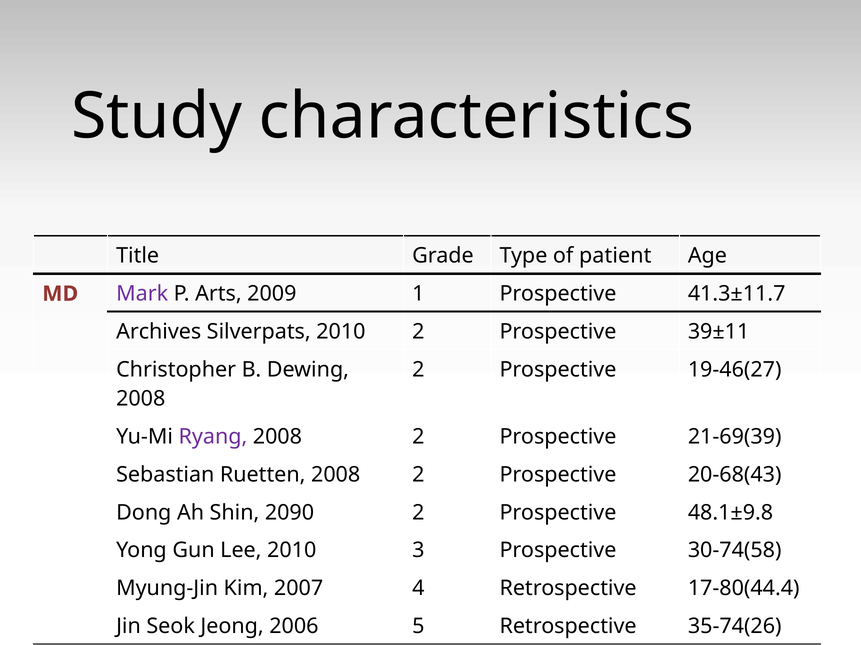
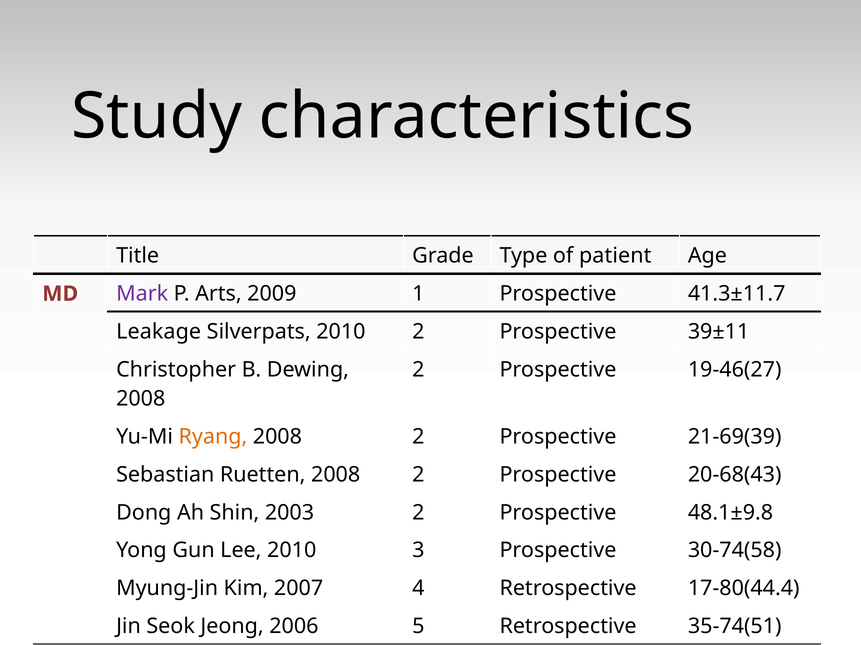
Archives: Archives -> Leakage
Ryang colour: purple -> orange
2090: 2090 -> 2003
35-74(26: 35-74(26 -> 35-74(51
